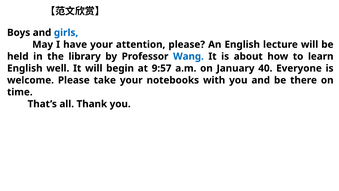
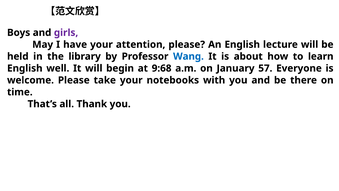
girls colour: blue -> purple
9:57: 9:57 -> 9:68
40: 40 -> 57
